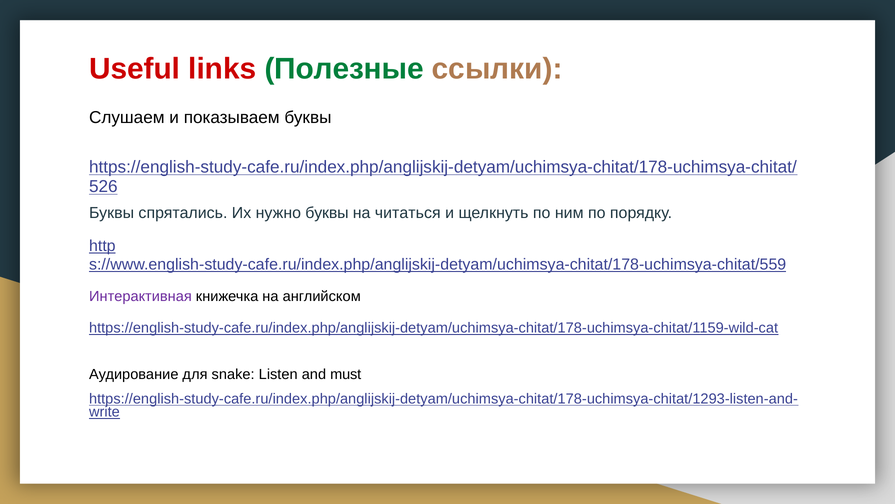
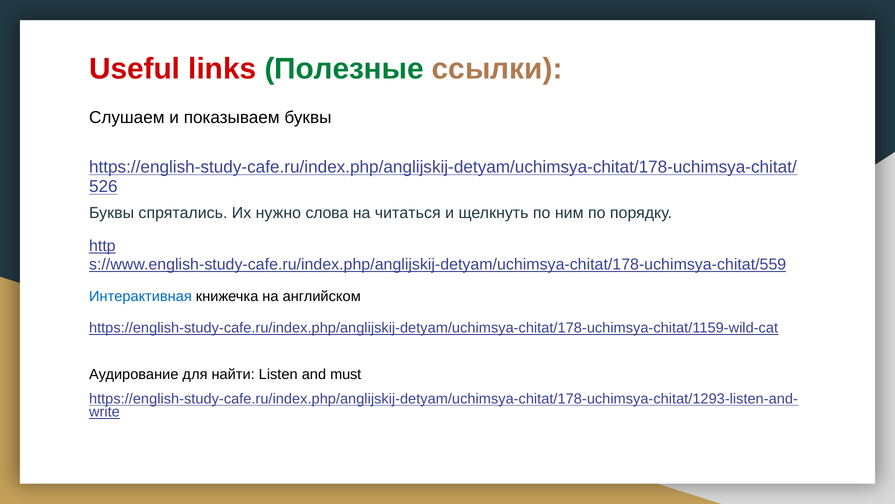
нужно буквы: буквы -> слова
Интерактивная colour: purple -> blue
snake: snake -> найти
